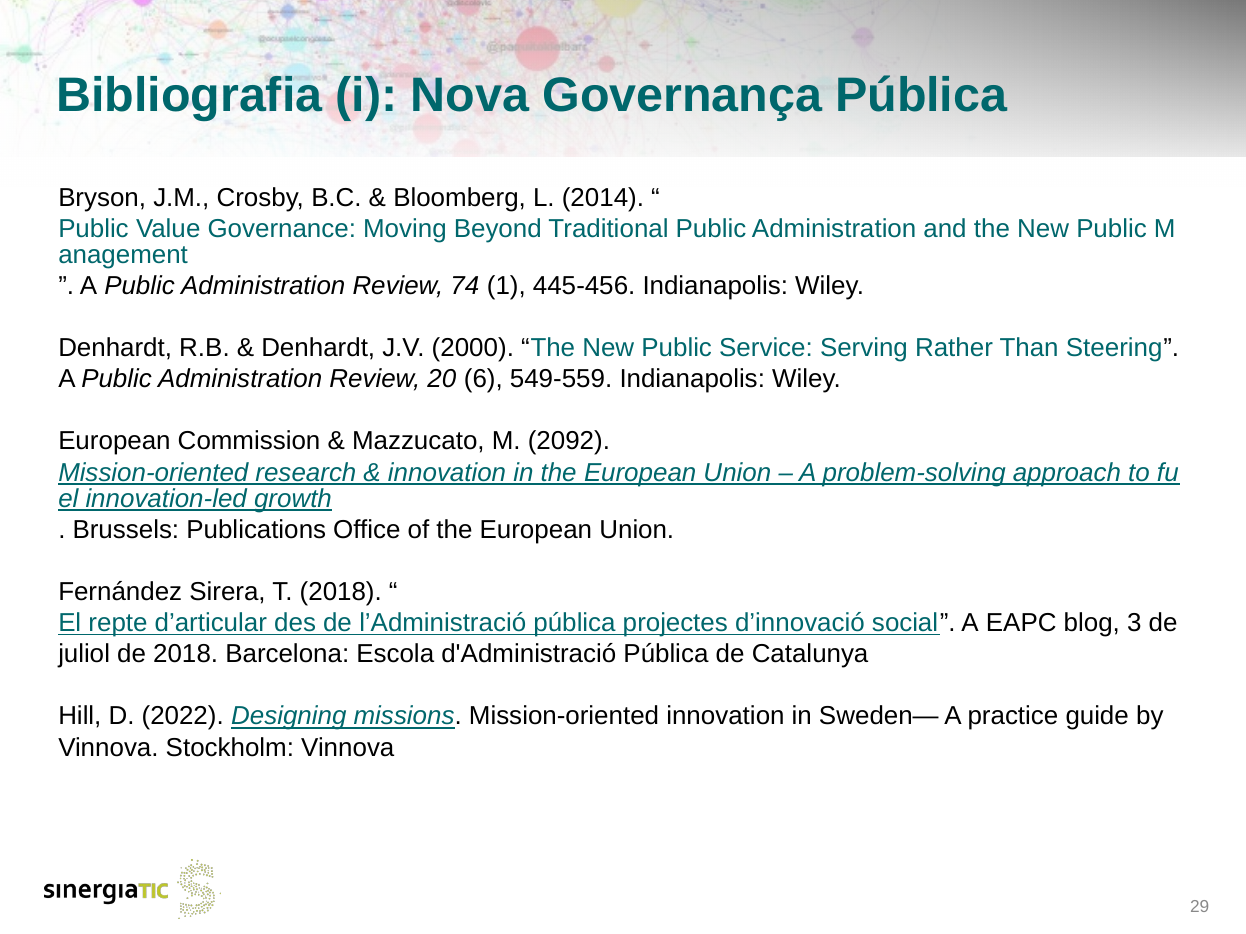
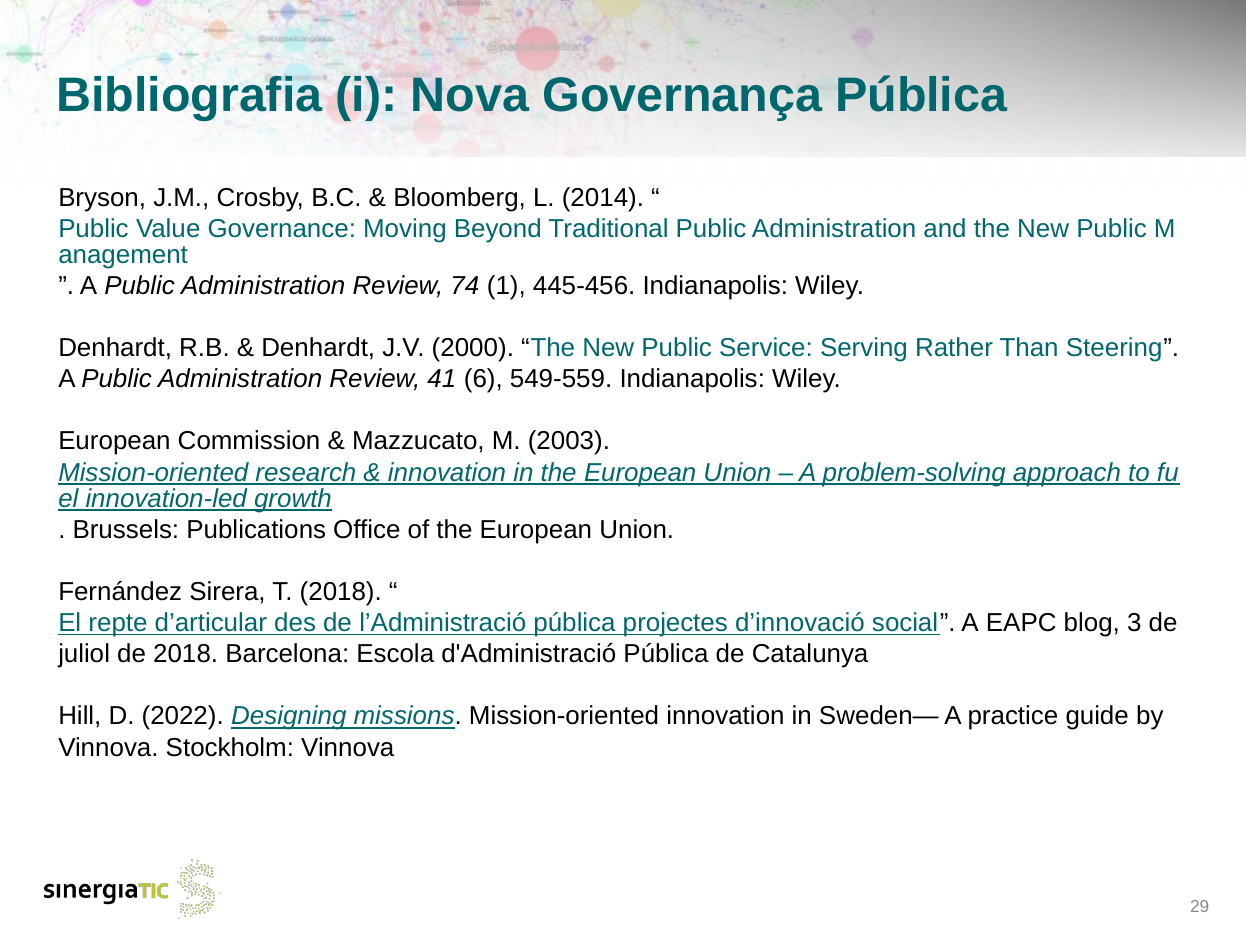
20: 20 -> 41
2092: 2092 -> 2003
